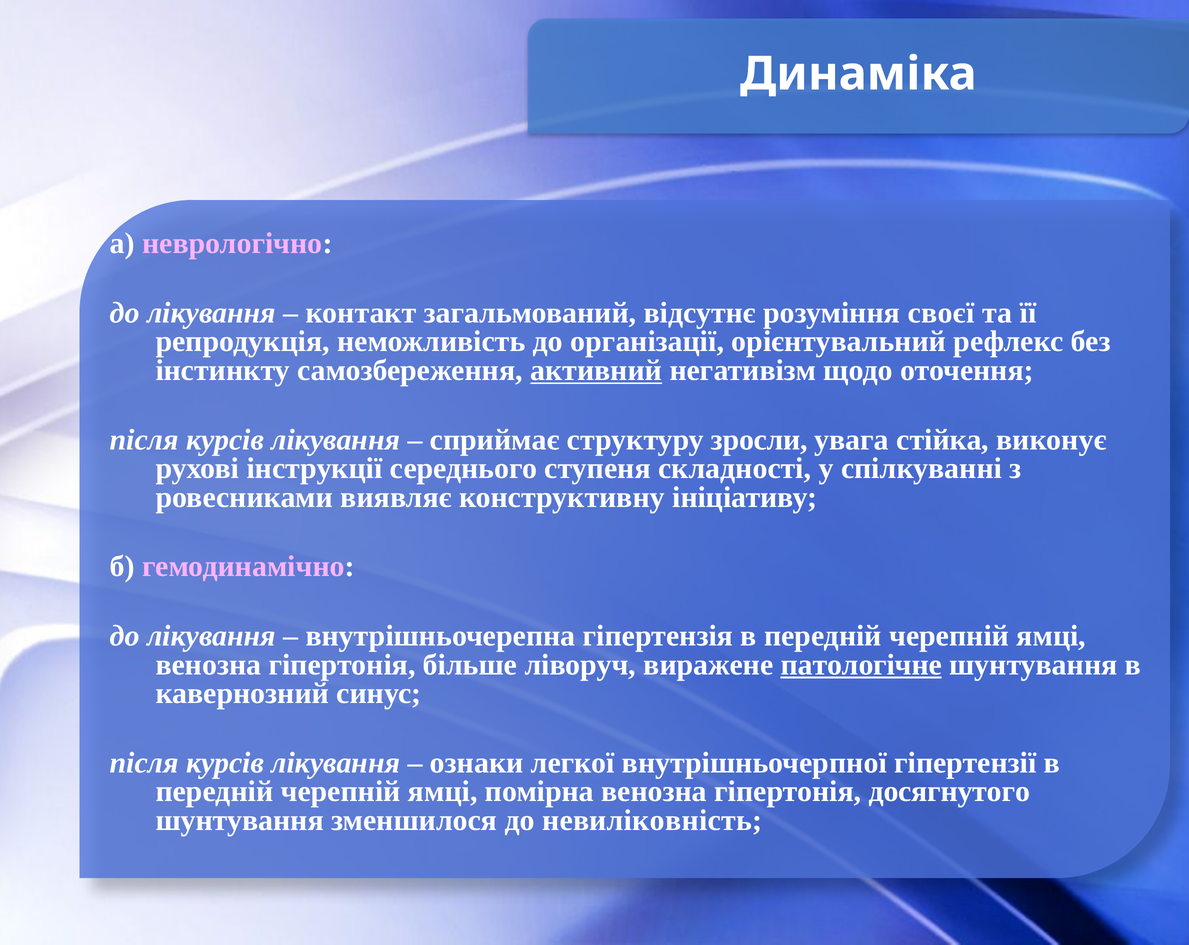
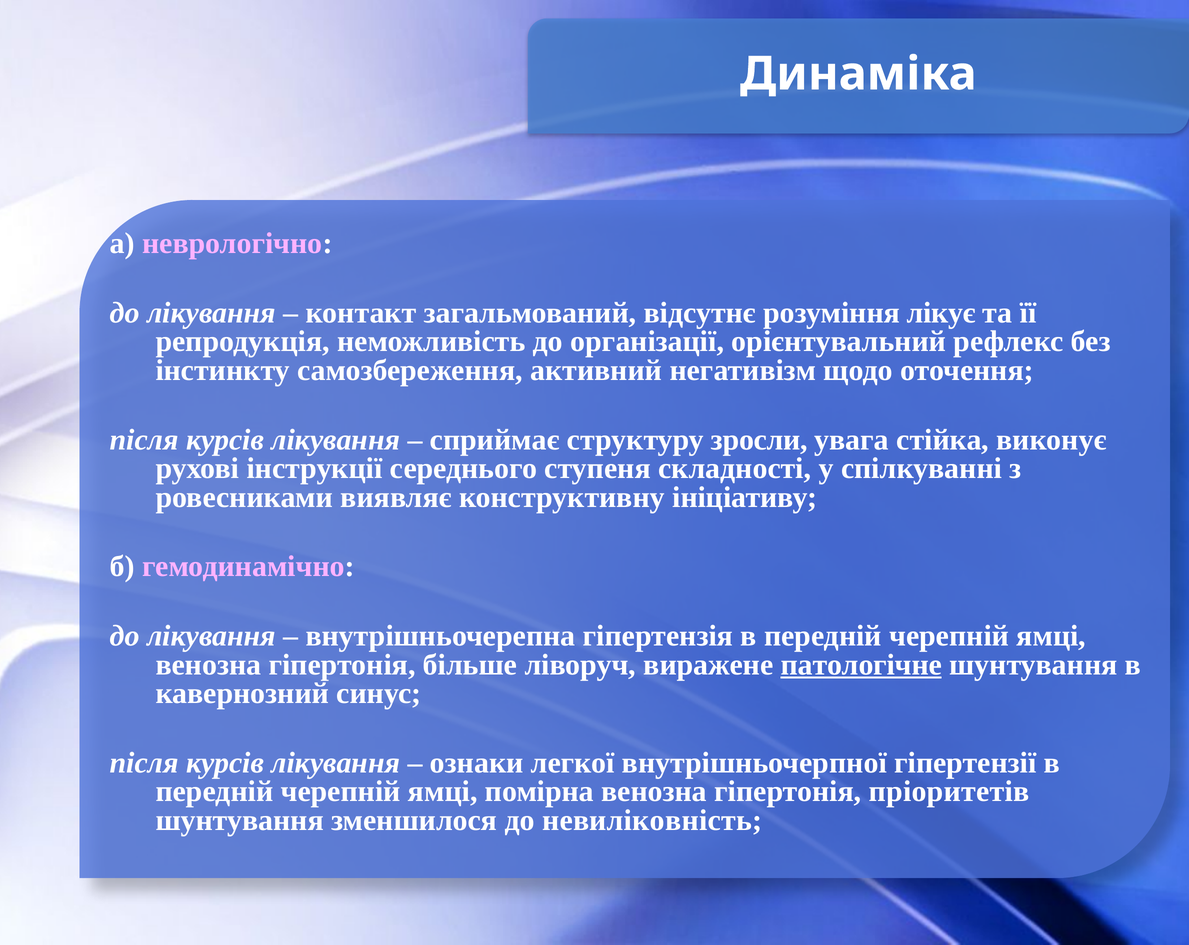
своєї: своєї -> лікує
активний underline: present -> none
досягнутого: досягнутого -> пріоритетів
